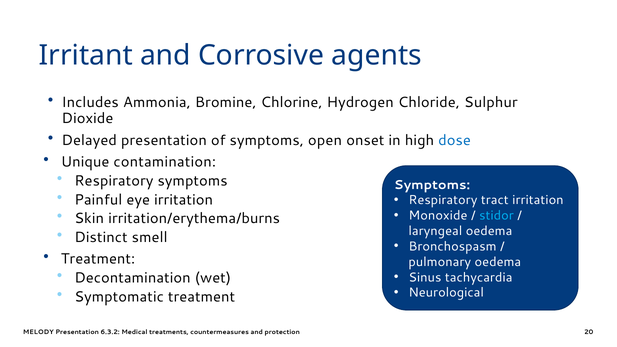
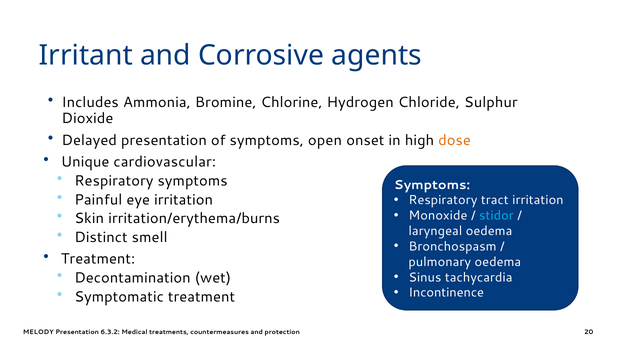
dose colour: blue -> orange
contamination: contamination -> cardiovascular
Neurological: Neurological -> Incontinence
